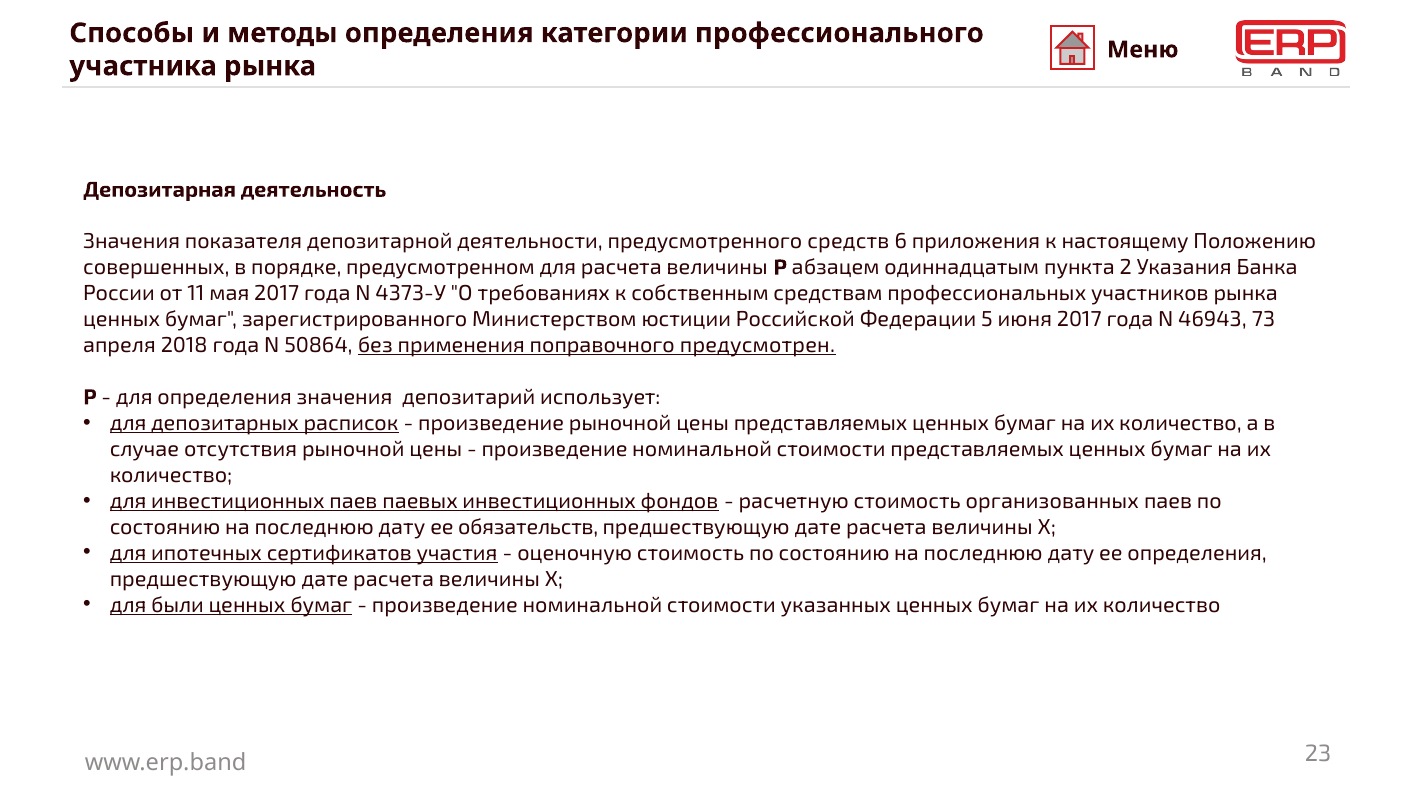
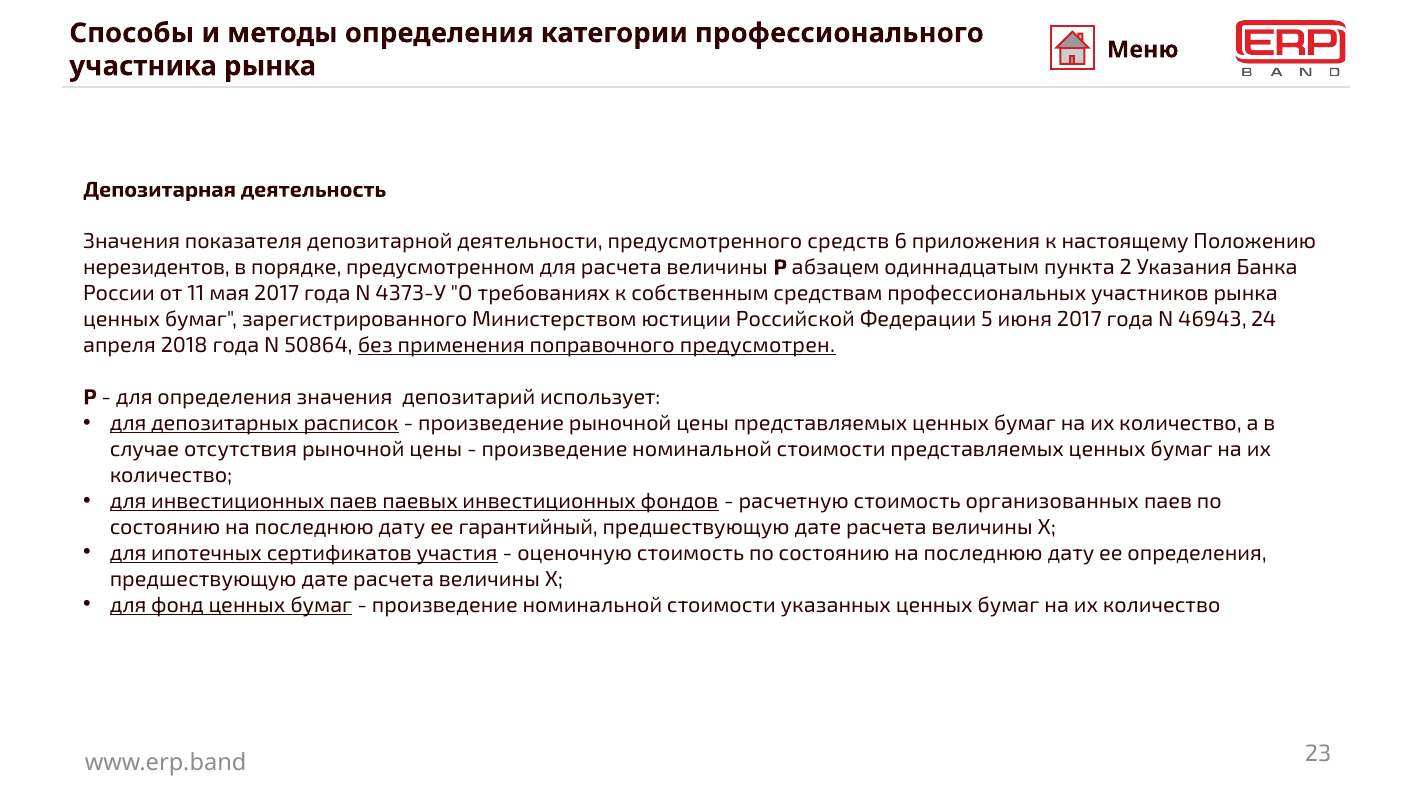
совершенных: совершенных -> нерезидентов
73: 73 -> 24
обязательств: обязательств -> гарантийный
были: были -> фонд
